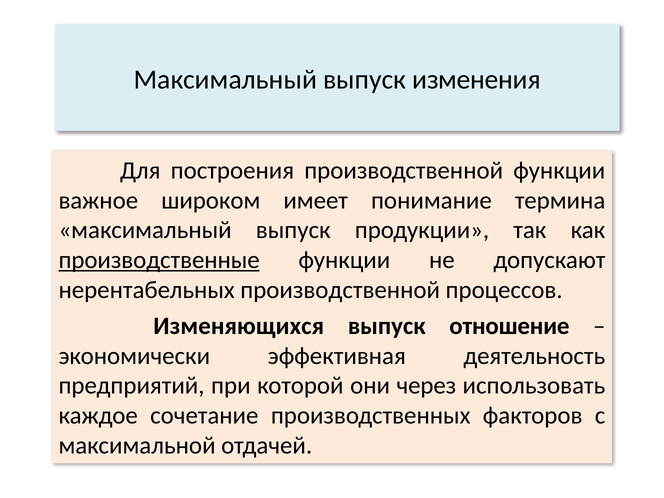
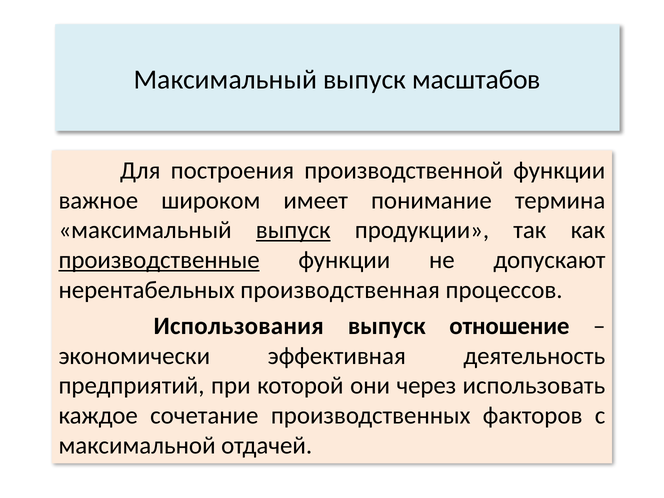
изменения: изменения -> масштабов
выпуск at (293, 230) underline: none -> present
нерентабельных производственной: производственной -> производственная
Изменяющихся: Изменяющихся -> Использования
